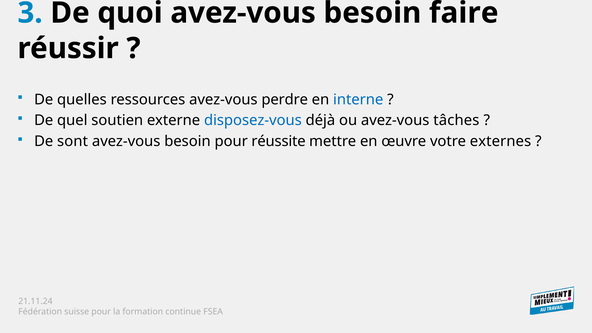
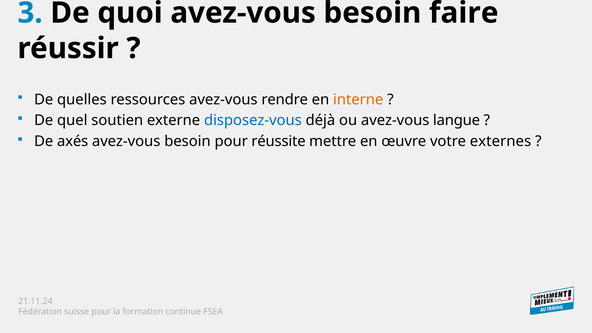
perdre: perdre -> rendre
interne colour: blue -> orange
tâches: tâches -> langue
sont: sont -> axés
